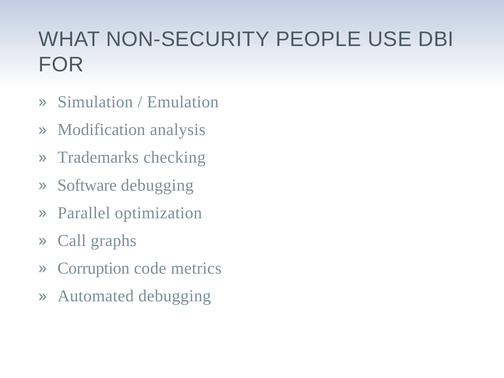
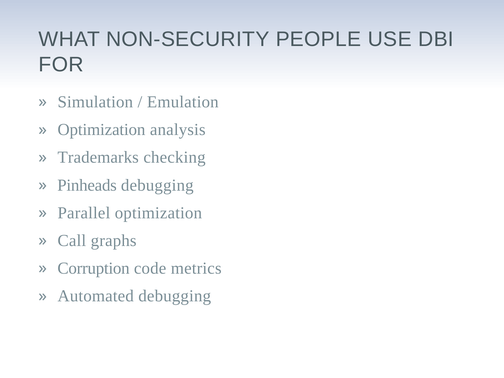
Modification at (101, 130): Modification -> Optimization
Software: Software -> Pinheads
